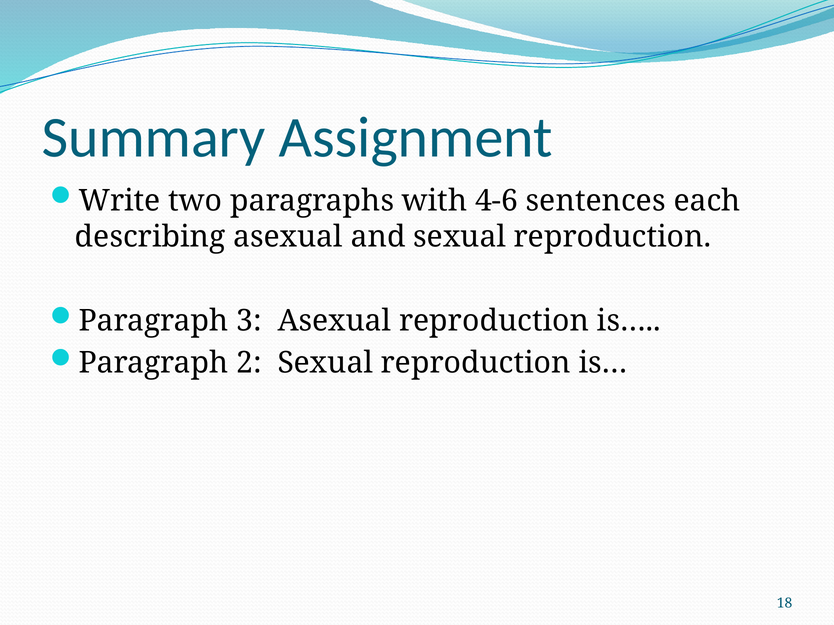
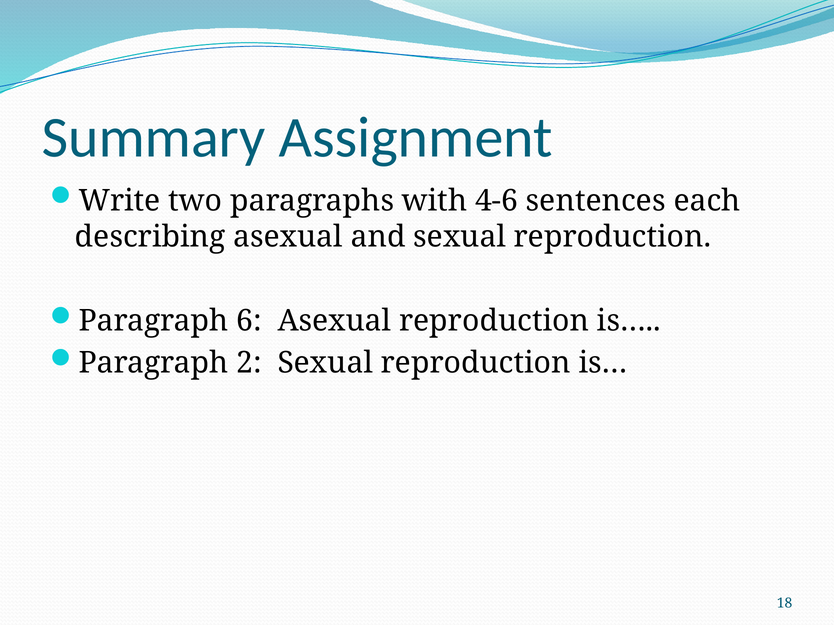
3: 3 -> 6
